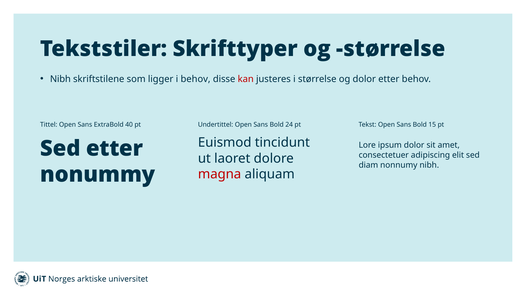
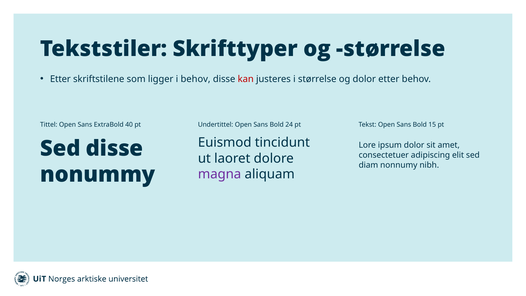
Nibh at (60, 79): Nibh -> Etter
Sed etter: etter -> disse
magna colour: red -> purple
